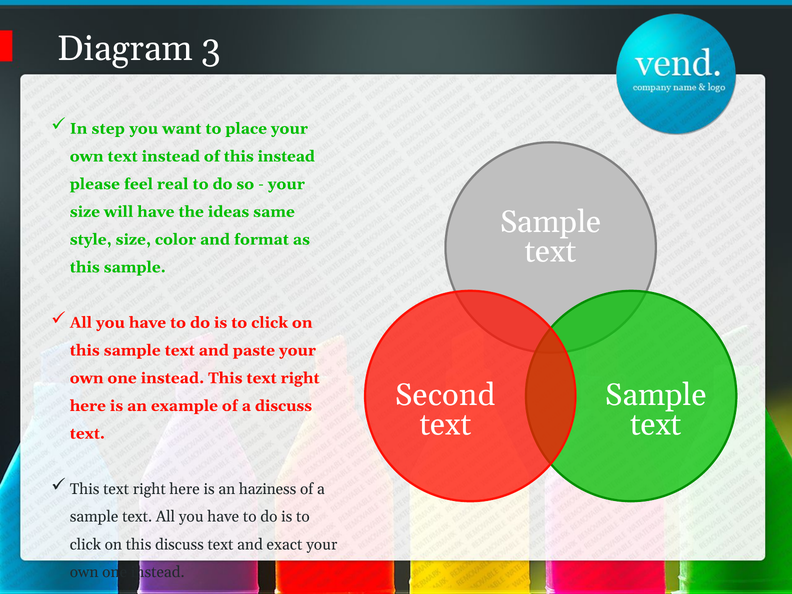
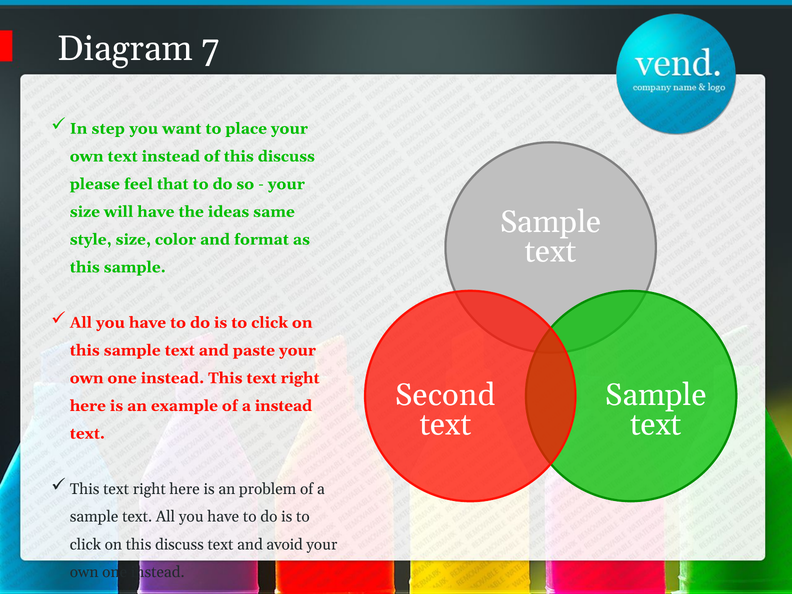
3: 3 -> 7
of this instead: instead -> discuss
real: real -> that
a discuss: discuss -> instead
haziness: haziness -> problem
exact: exact -> avoid
